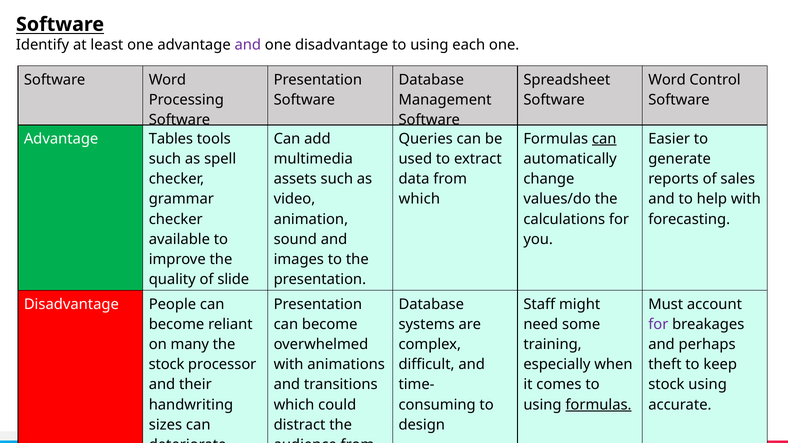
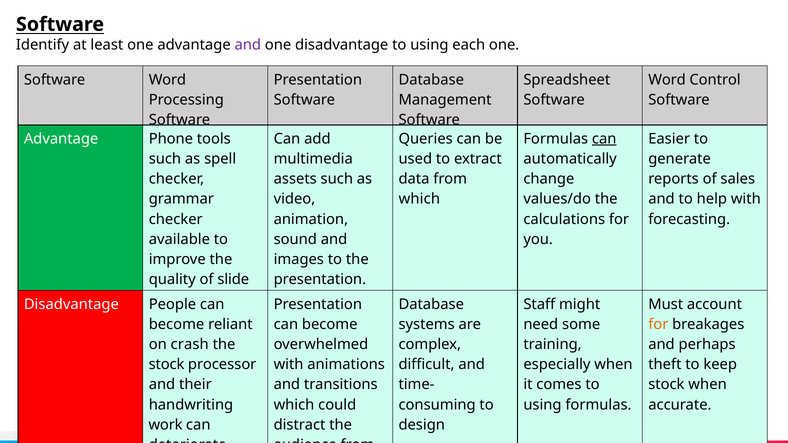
Tables: Tables -> Phone
for at (658, 324) colour: purple -> orange
many: many -> crash
stock using: using -> when
formulas at (598, 405) underline: present -> none
sizes at (165, 425): sizes -> work
